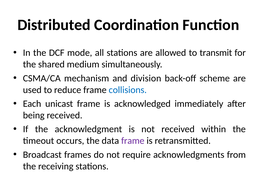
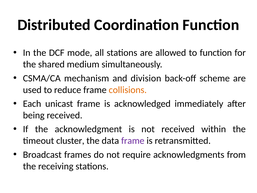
to transmit: transmit -> function
collisions colour: blue -> orange
occurs: occurs -> cluster
